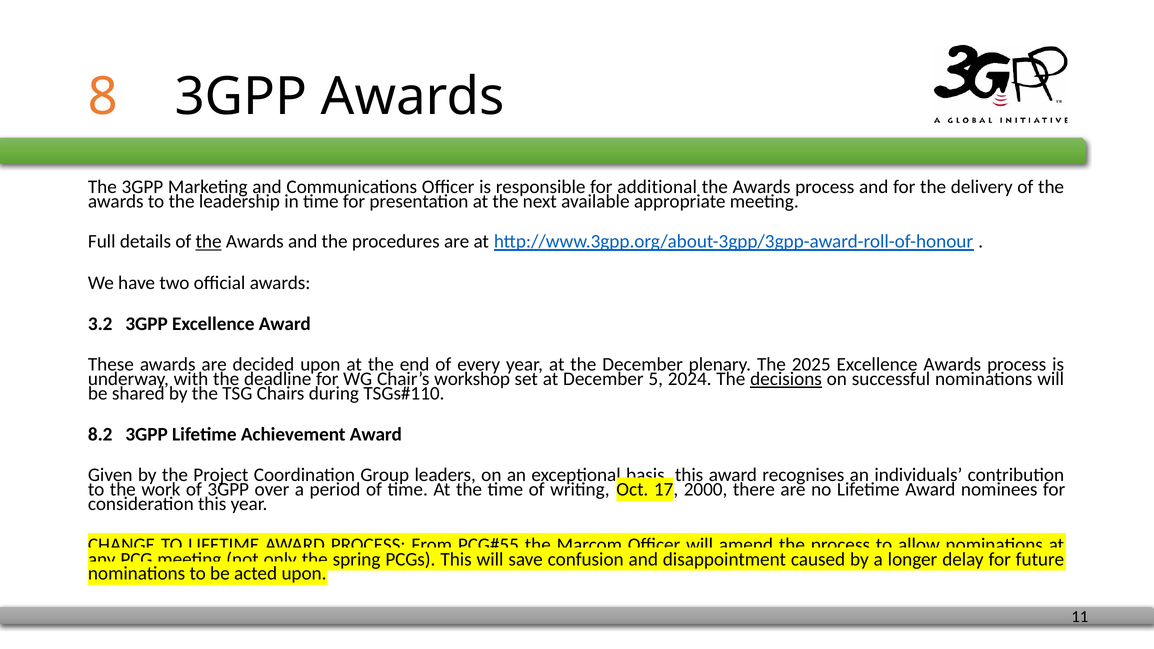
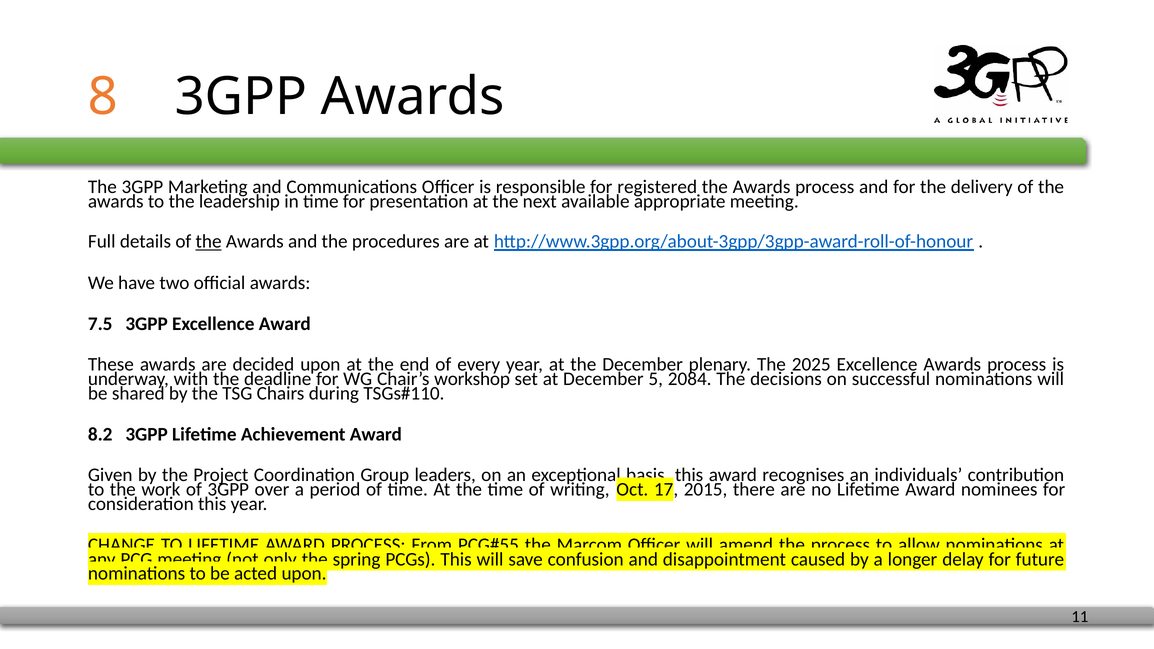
additional: additional -> registered
3.2: 3.2 -> 7.5
2024: 2024 -> 2084
decisions underline: present -> none
2000: 2000 -> 2015
